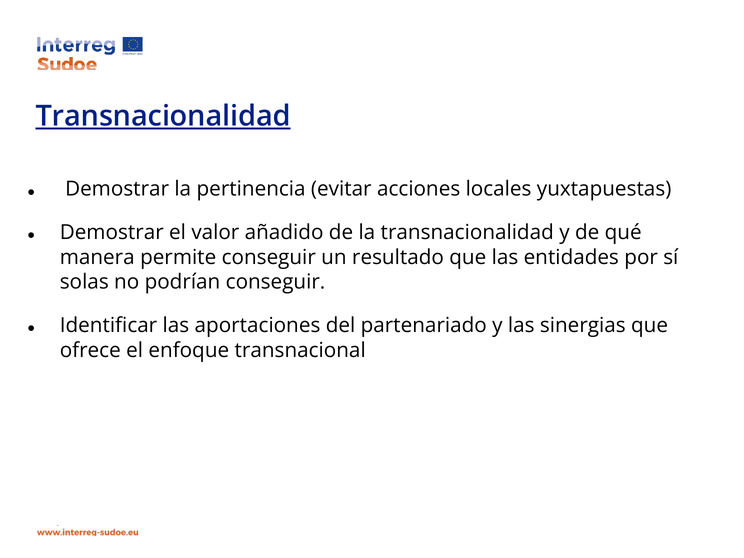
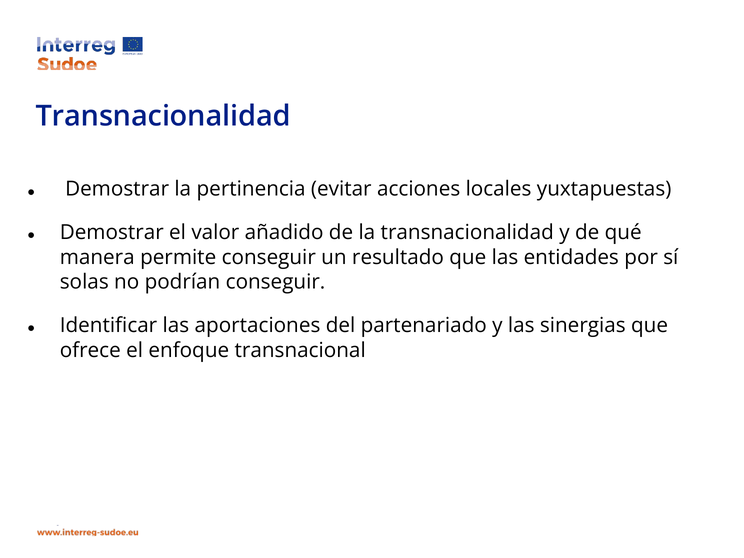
Transnacionalidad at (163, 116) underline: present -> none
